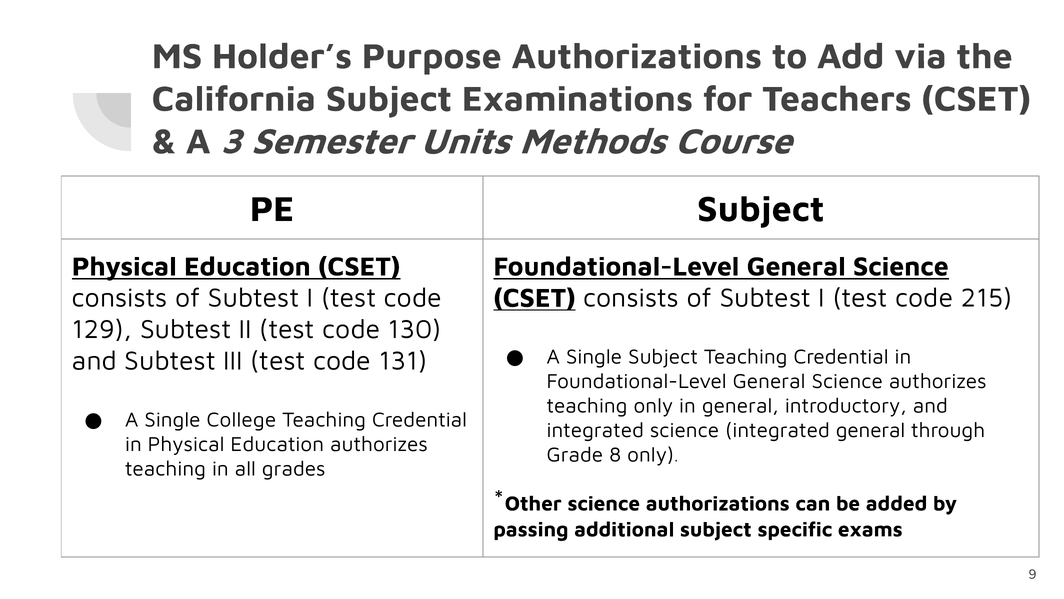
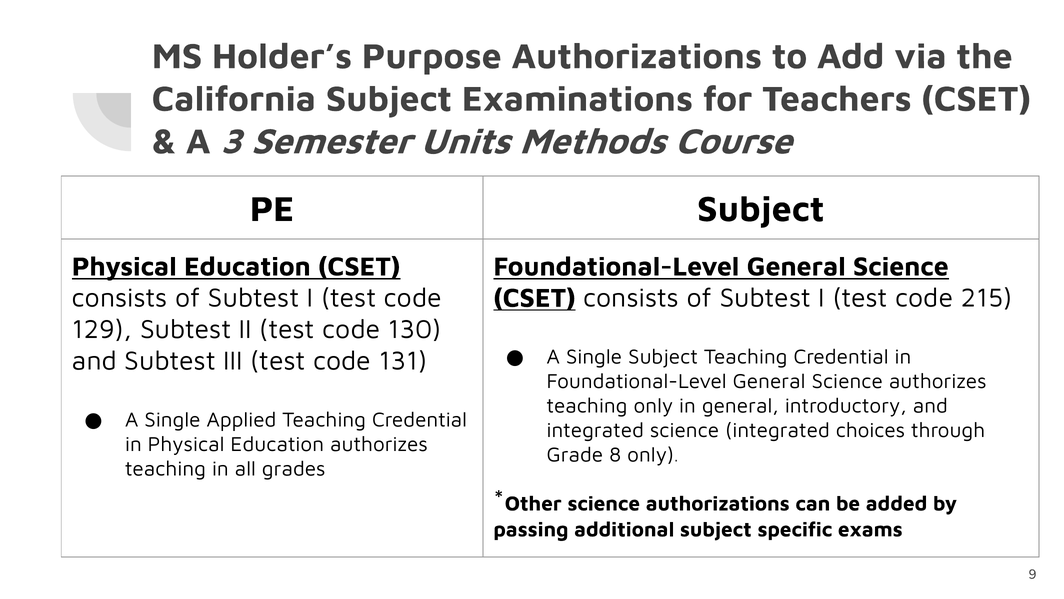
College: College -> Applied
integrated general: general -> choices
